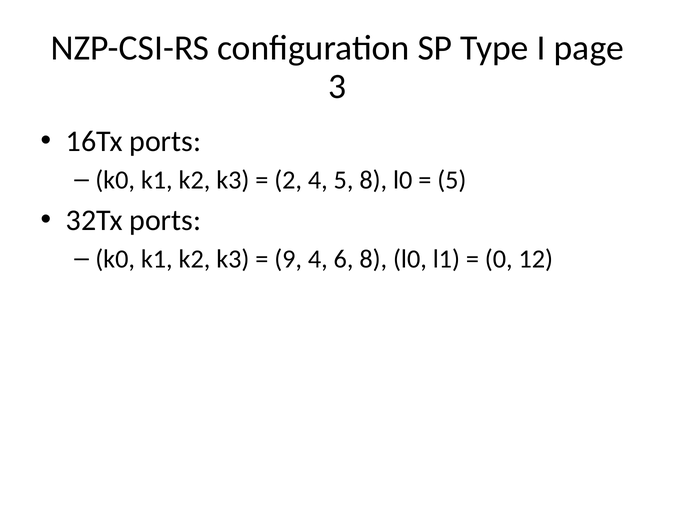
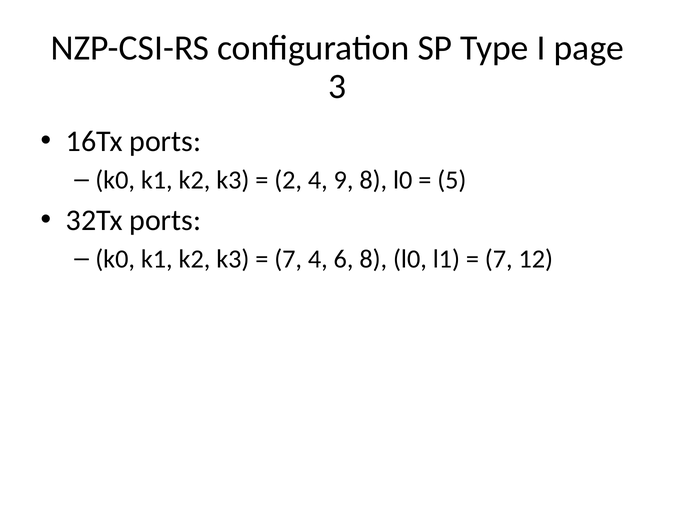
4 5: 5 -> 9
9 at (288, 259): 9 -> 7
0 at (499, 259): 0 -> 7
